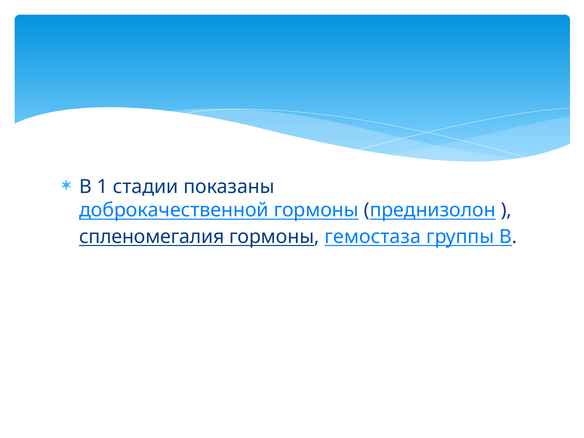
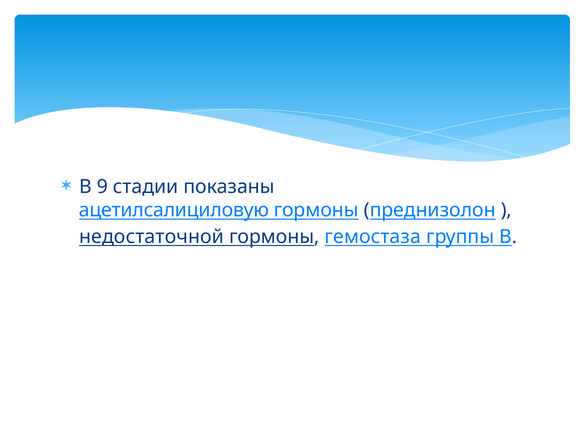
1: 1 -> 9
доброкачественной: доброкачественной -> ацетилсалициловую
спленомегалия: спленомегалия -> недостаточной
